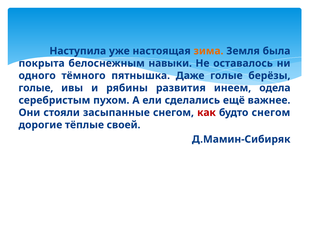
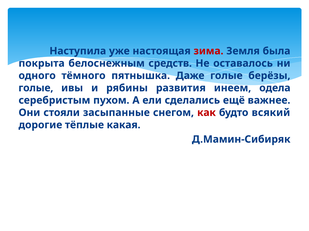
зима colour: orange -> red
навыки: навыки -> средств
будто снегом: снегом -> всякий
своей: своей -> какая
